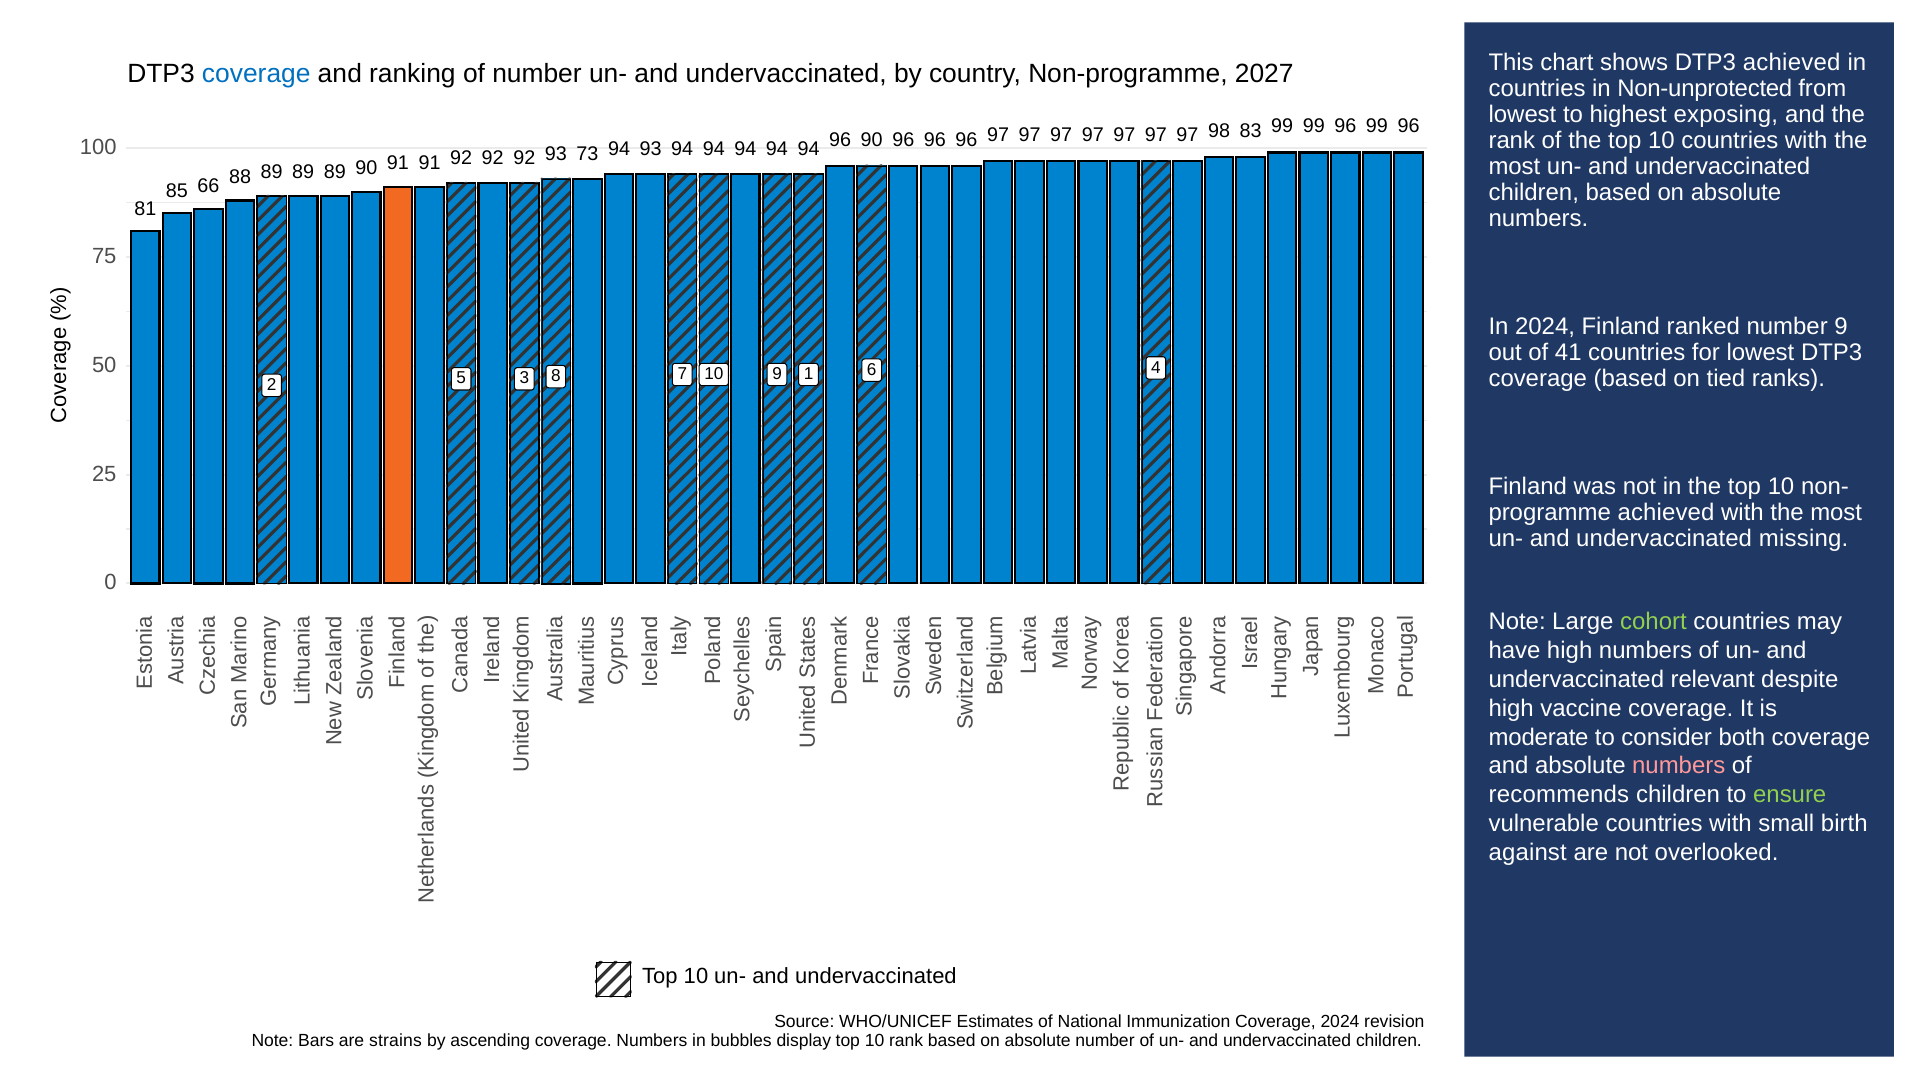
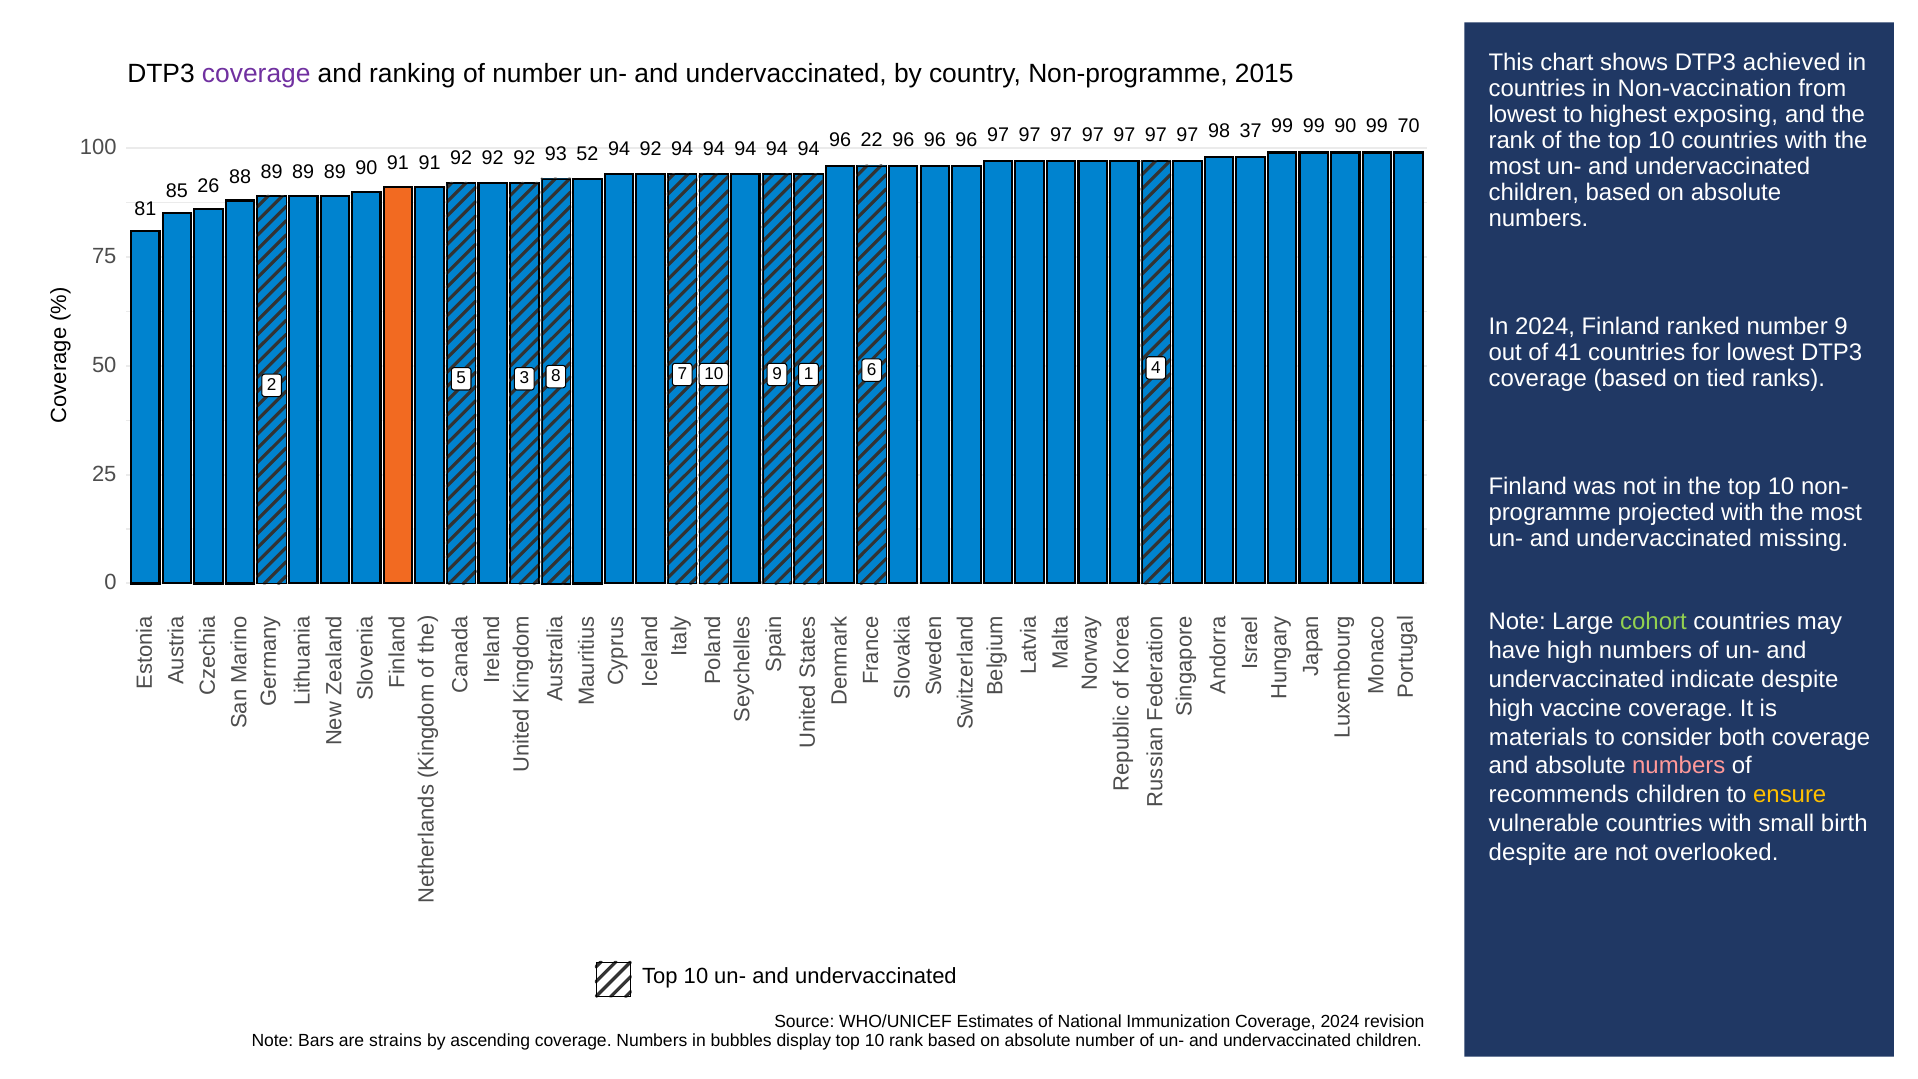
coverage at (256, 74) colour: blue -> purple
2027: 2027 -> 2015
Non-unprotected: Non-unprotected -> Non-vaccination
96 at (1345, 126): 96 -> 90
98 99 96: 96 -> 70
83: 83 -> 37
94 93: 93 -> 92
94 90: 90 -> 22
73: 73 -> 52
66: 66 -> 26
achieved at (1666, 513): achieved -> projected
relevant: relevant -> indicate
moderate: moderate -> materials
ensure colour: light green -> yellow
against at (1528, 852): against -> despite
